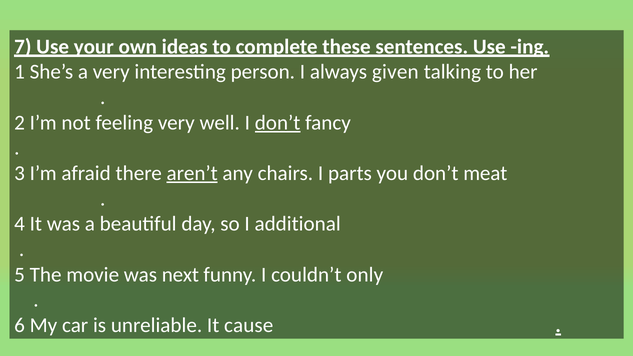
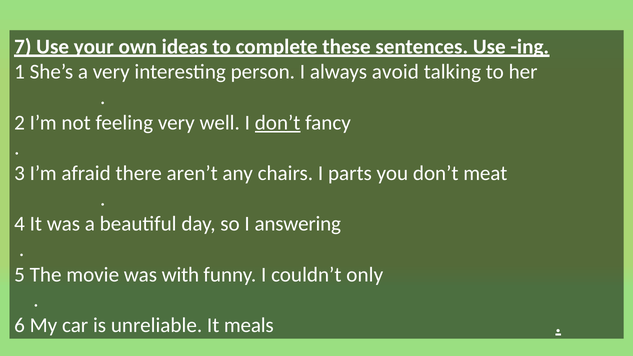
given: given -> avoid
aren’t underline: present -> none
additional: additional -> answering
next: next -> with
cause: cause -> meals
